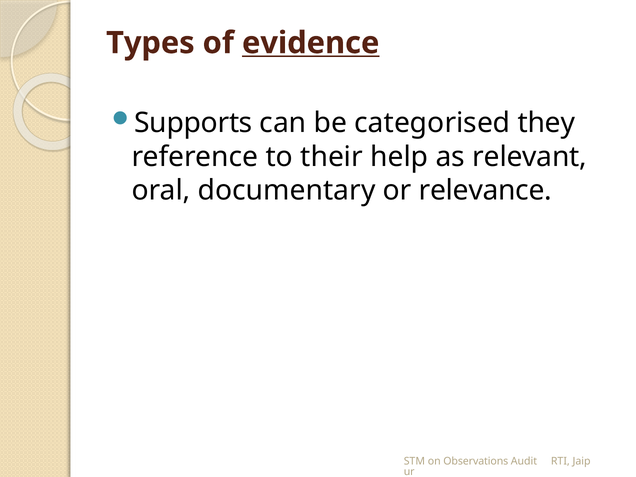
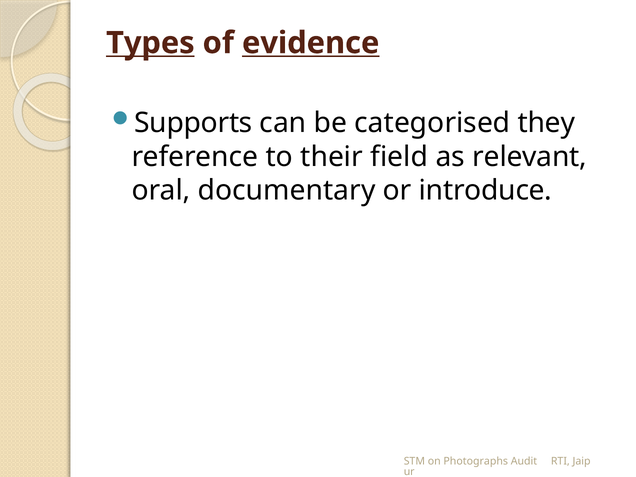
Types underline: none -> present
help: help -> field
relevance: relevance -> introduce
Observations: Observations -> Photographs
